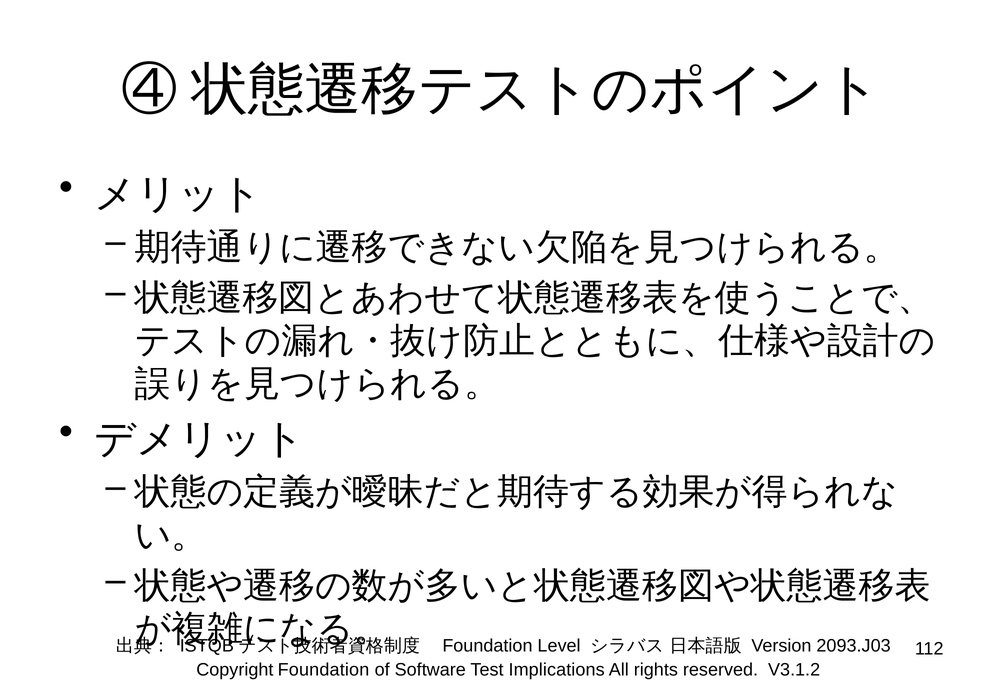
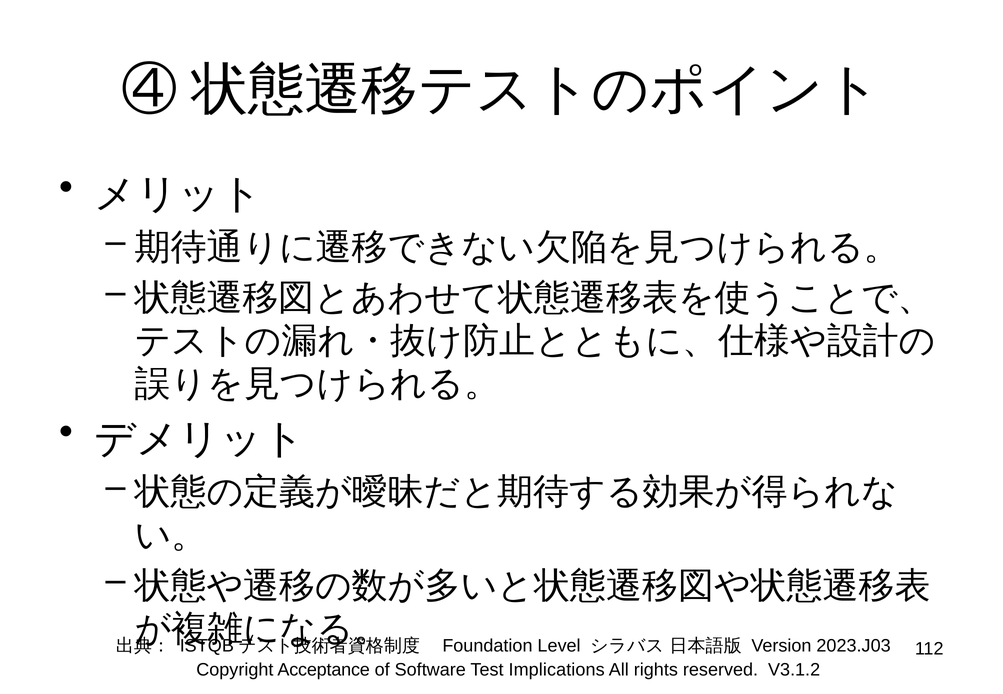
2093.J03: 2093.J03 -> 2023.J03
Copyright Foundation: Foundation -> Acceptance
